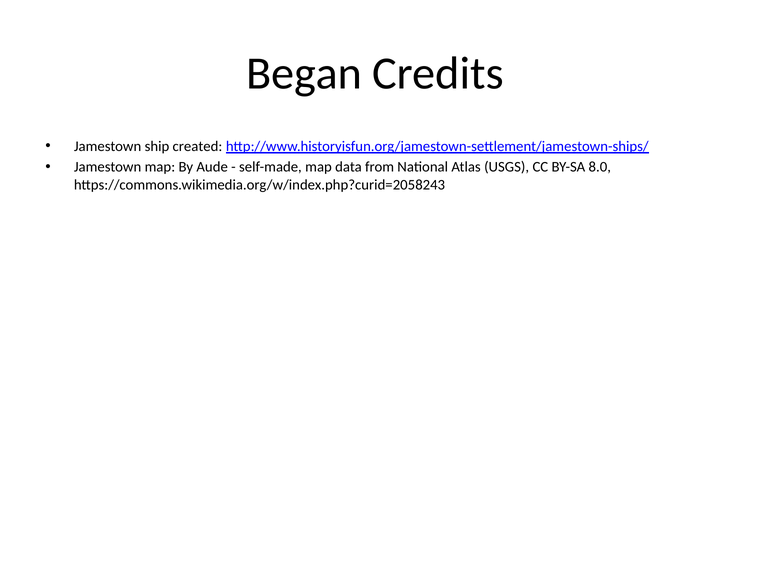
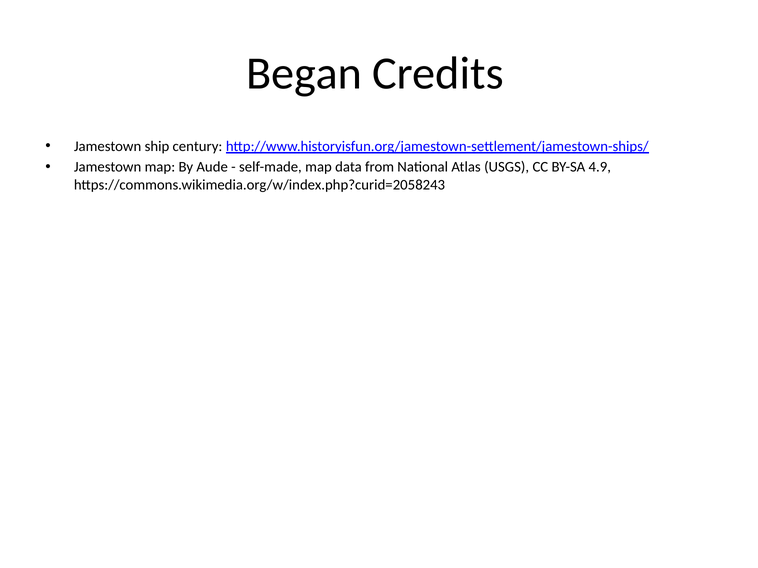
created: created -> century
8.0: 8.0 -> 4.9
